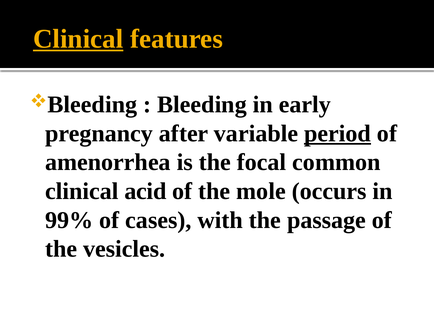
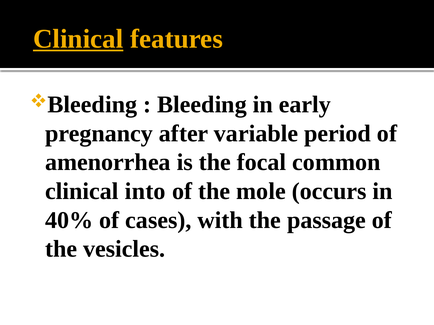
period underline: present -> none
acid: acid -> into
99%: 99% -> 40%
